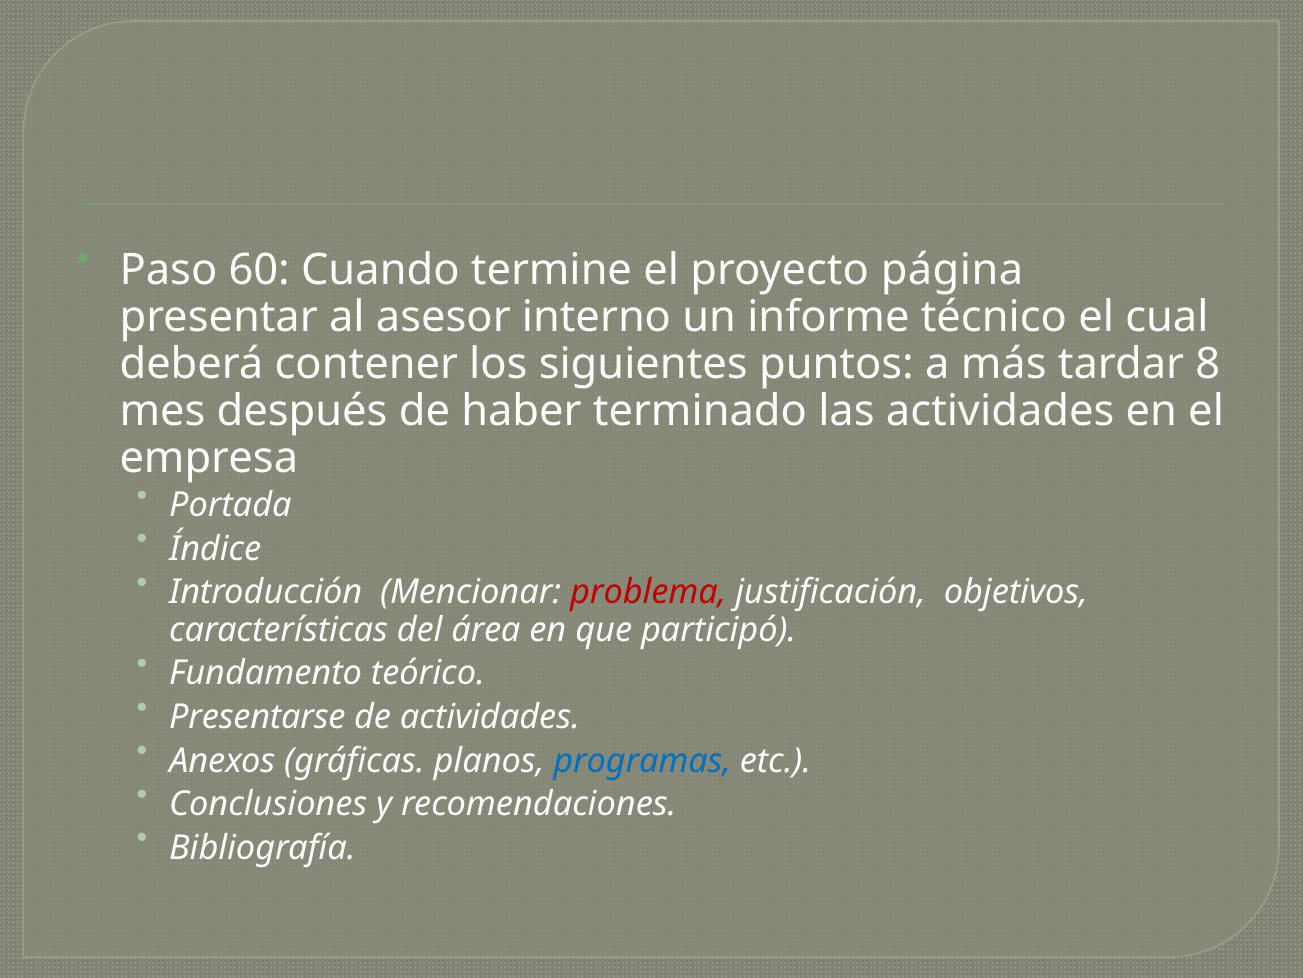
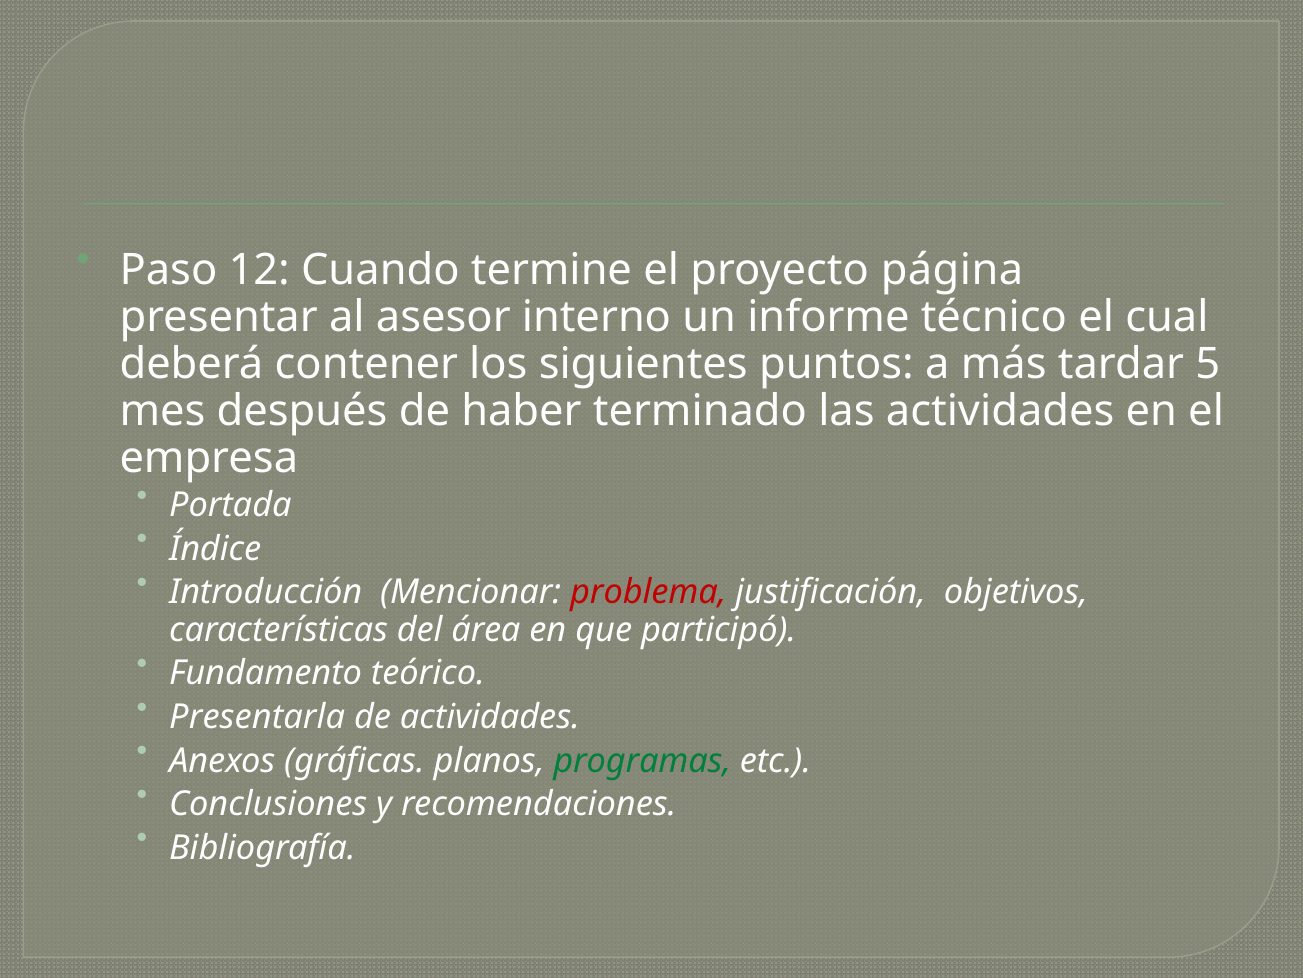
60: 60 -> 12
8: 8 -> 5
Presentarse: Presentarse -> Presentarla
programas colour: blue -> green
